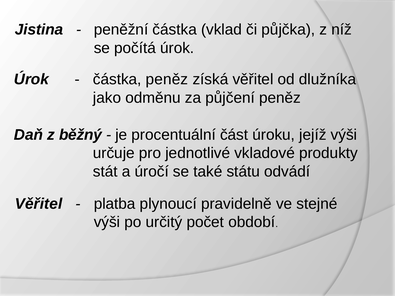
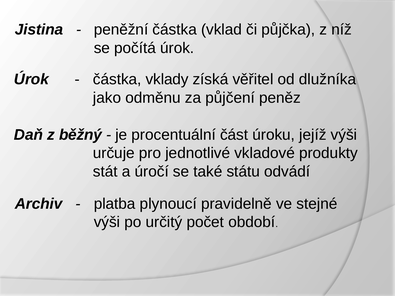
částka peněz: peněz -> vklady
Věřitel at (39, 204): Věřitel -> Archiv
